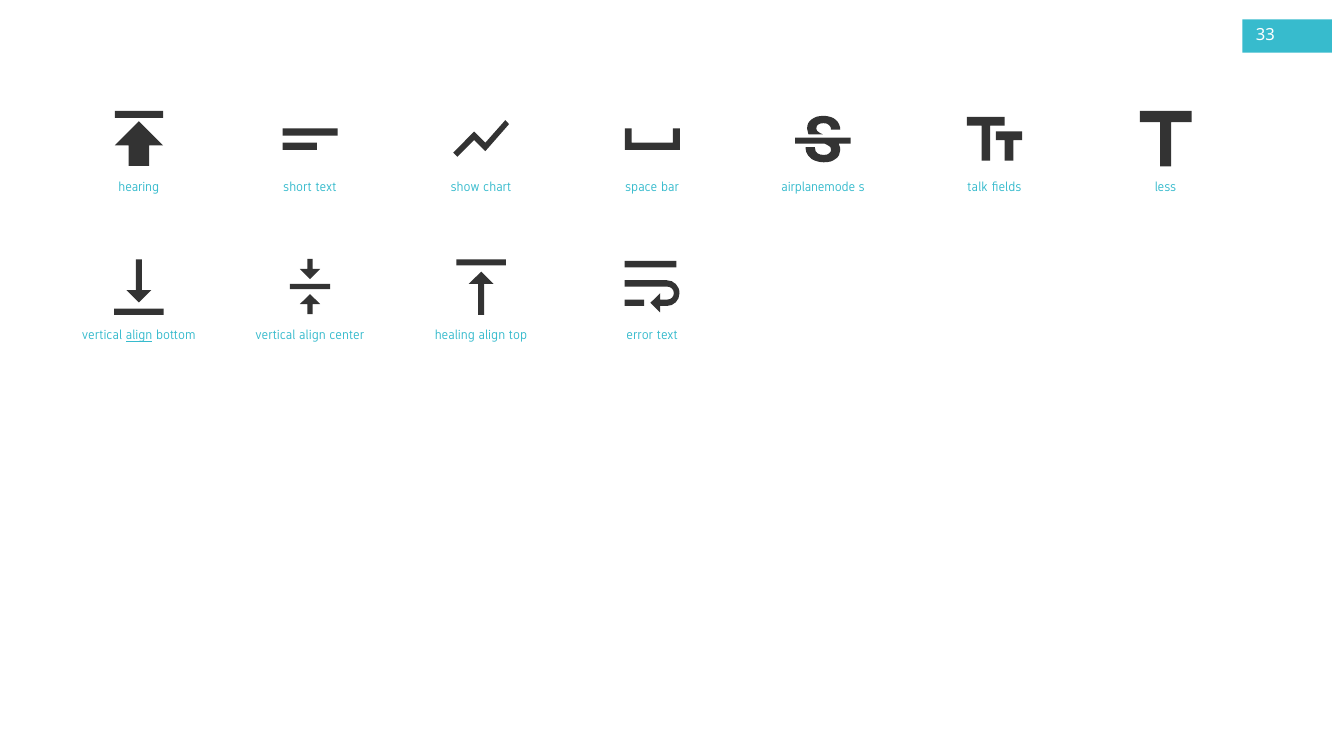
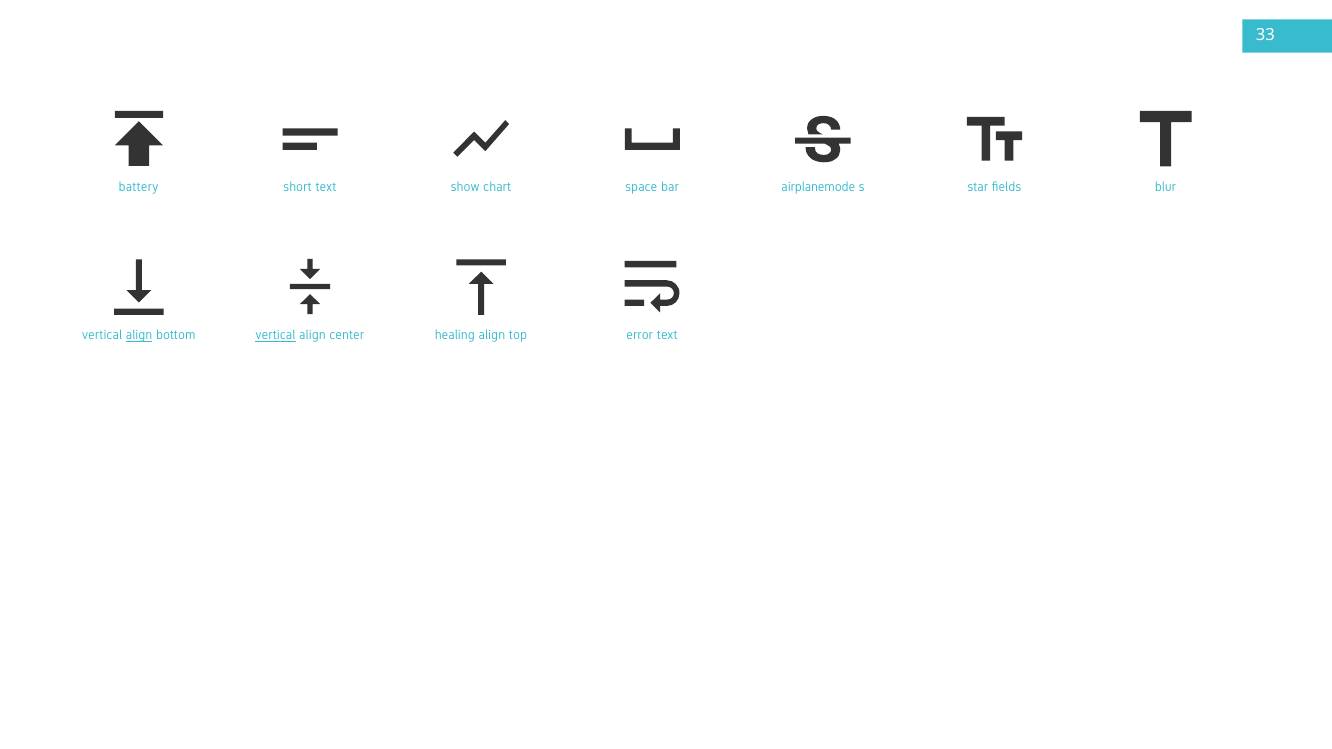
hearing: hearing -> battery
talk: talk -> star
less: less -> blur
vertical at (275, 336) underline: none -> present
